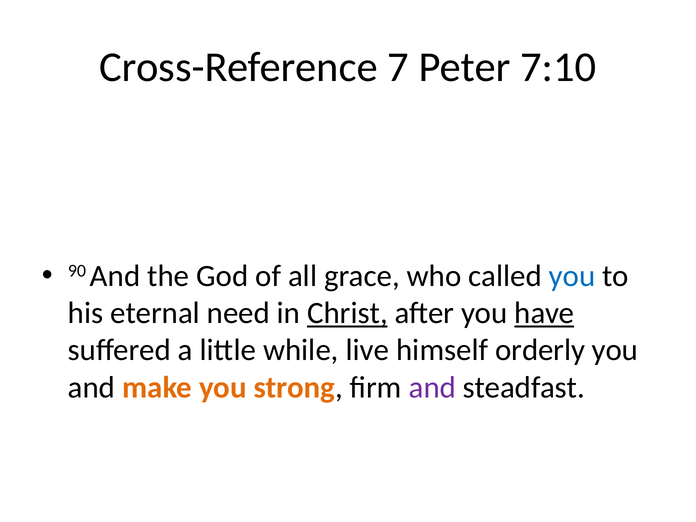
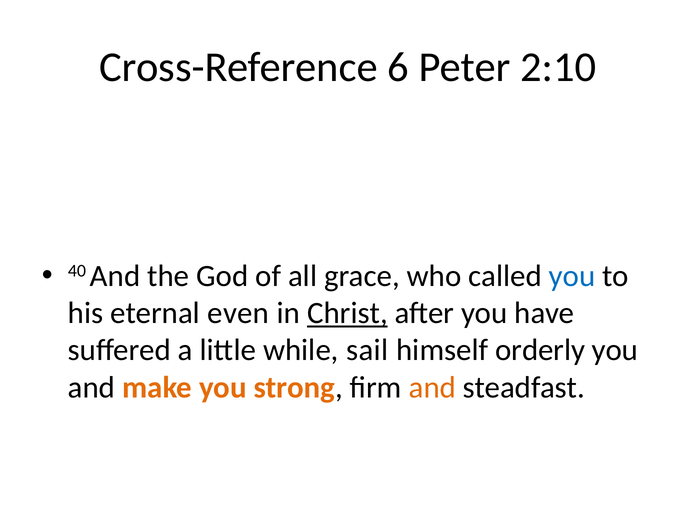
7: 7 -> 6
7:10: 7:10 -> 2:10
90: 90 -> 40
need: need -> even
have underline: present -> none
live: live -> sail
and at (432, 387) colour: purple -> orange
